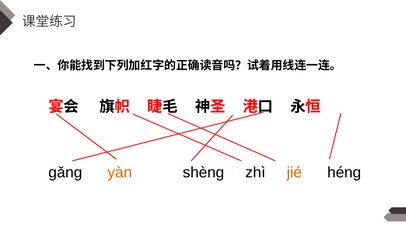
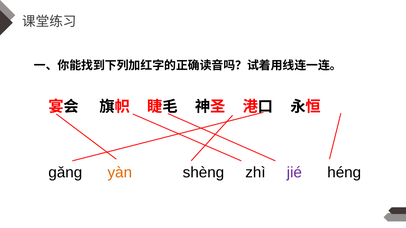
jié colour: orange -> purple
